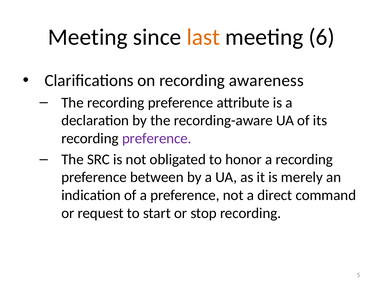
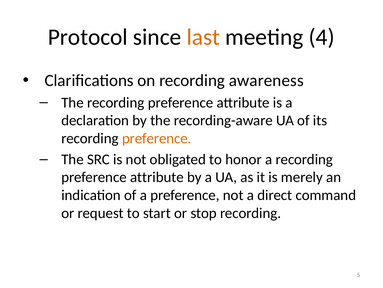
Meeting at (88, 37): Meeting -> Protocol
6: 6 -> 4
preference at (157, 138) colour: purple -> orange
between at (157, 177): between -> attribute
